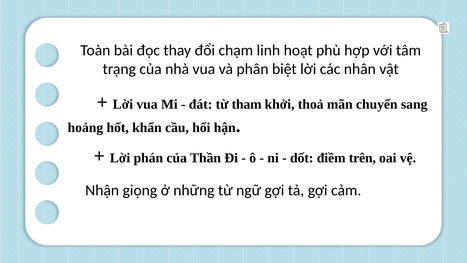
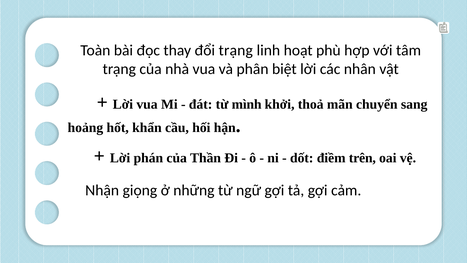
đổi chạm: chạm -> trạng
tham: tham -> mình
